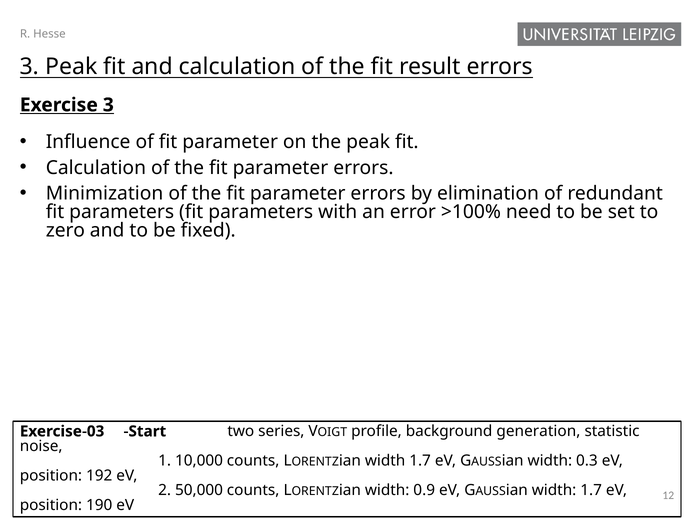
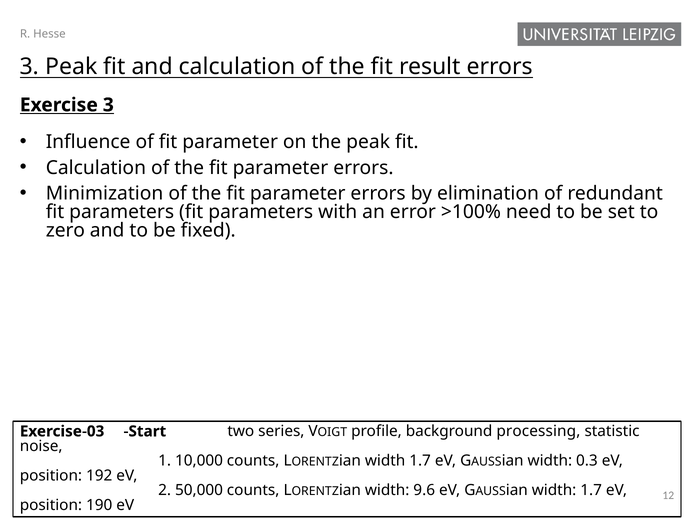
generation: generation -> processing
0.9: 0.9 -> 9.6
